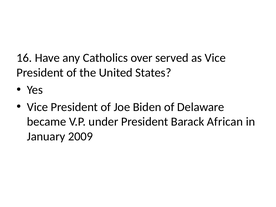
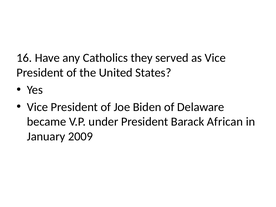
over: over -> they
